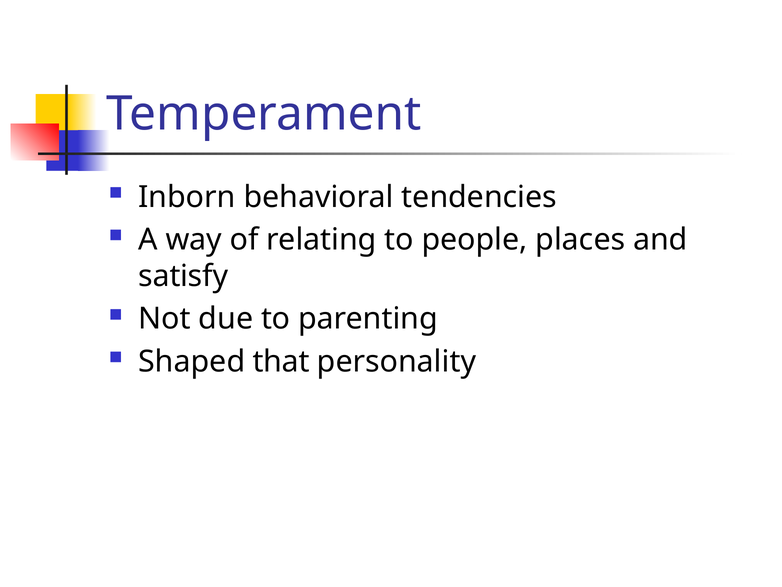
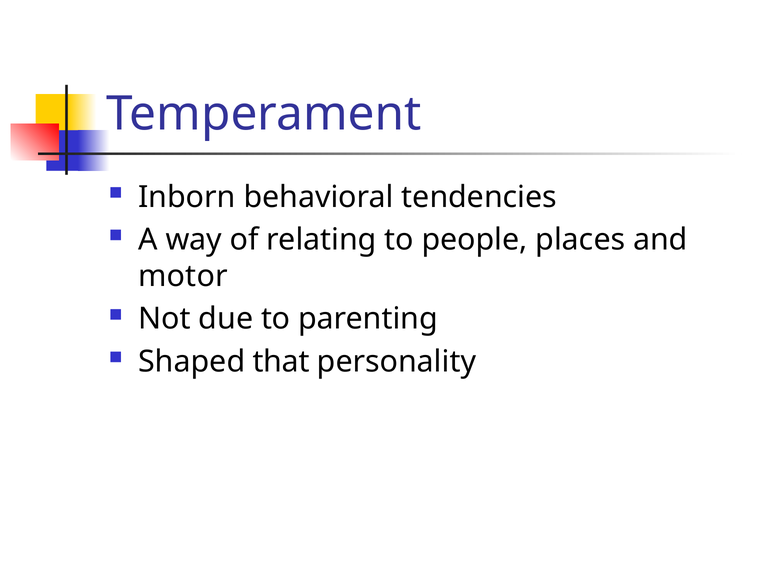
satisfy: satisfy -> motor
